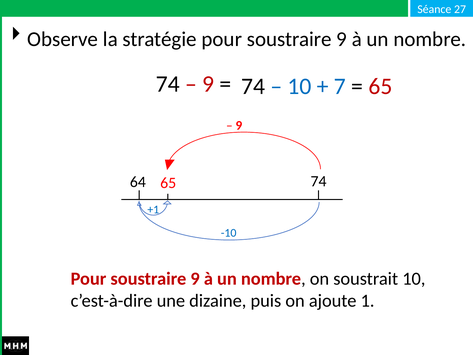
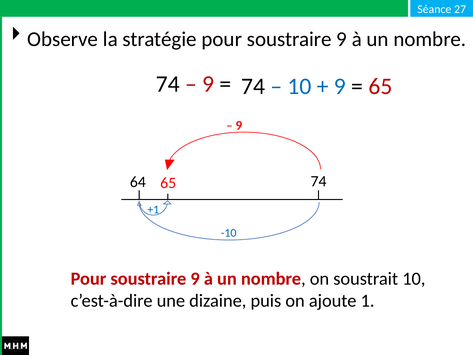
7 at (340, 86): 7 -> 9
